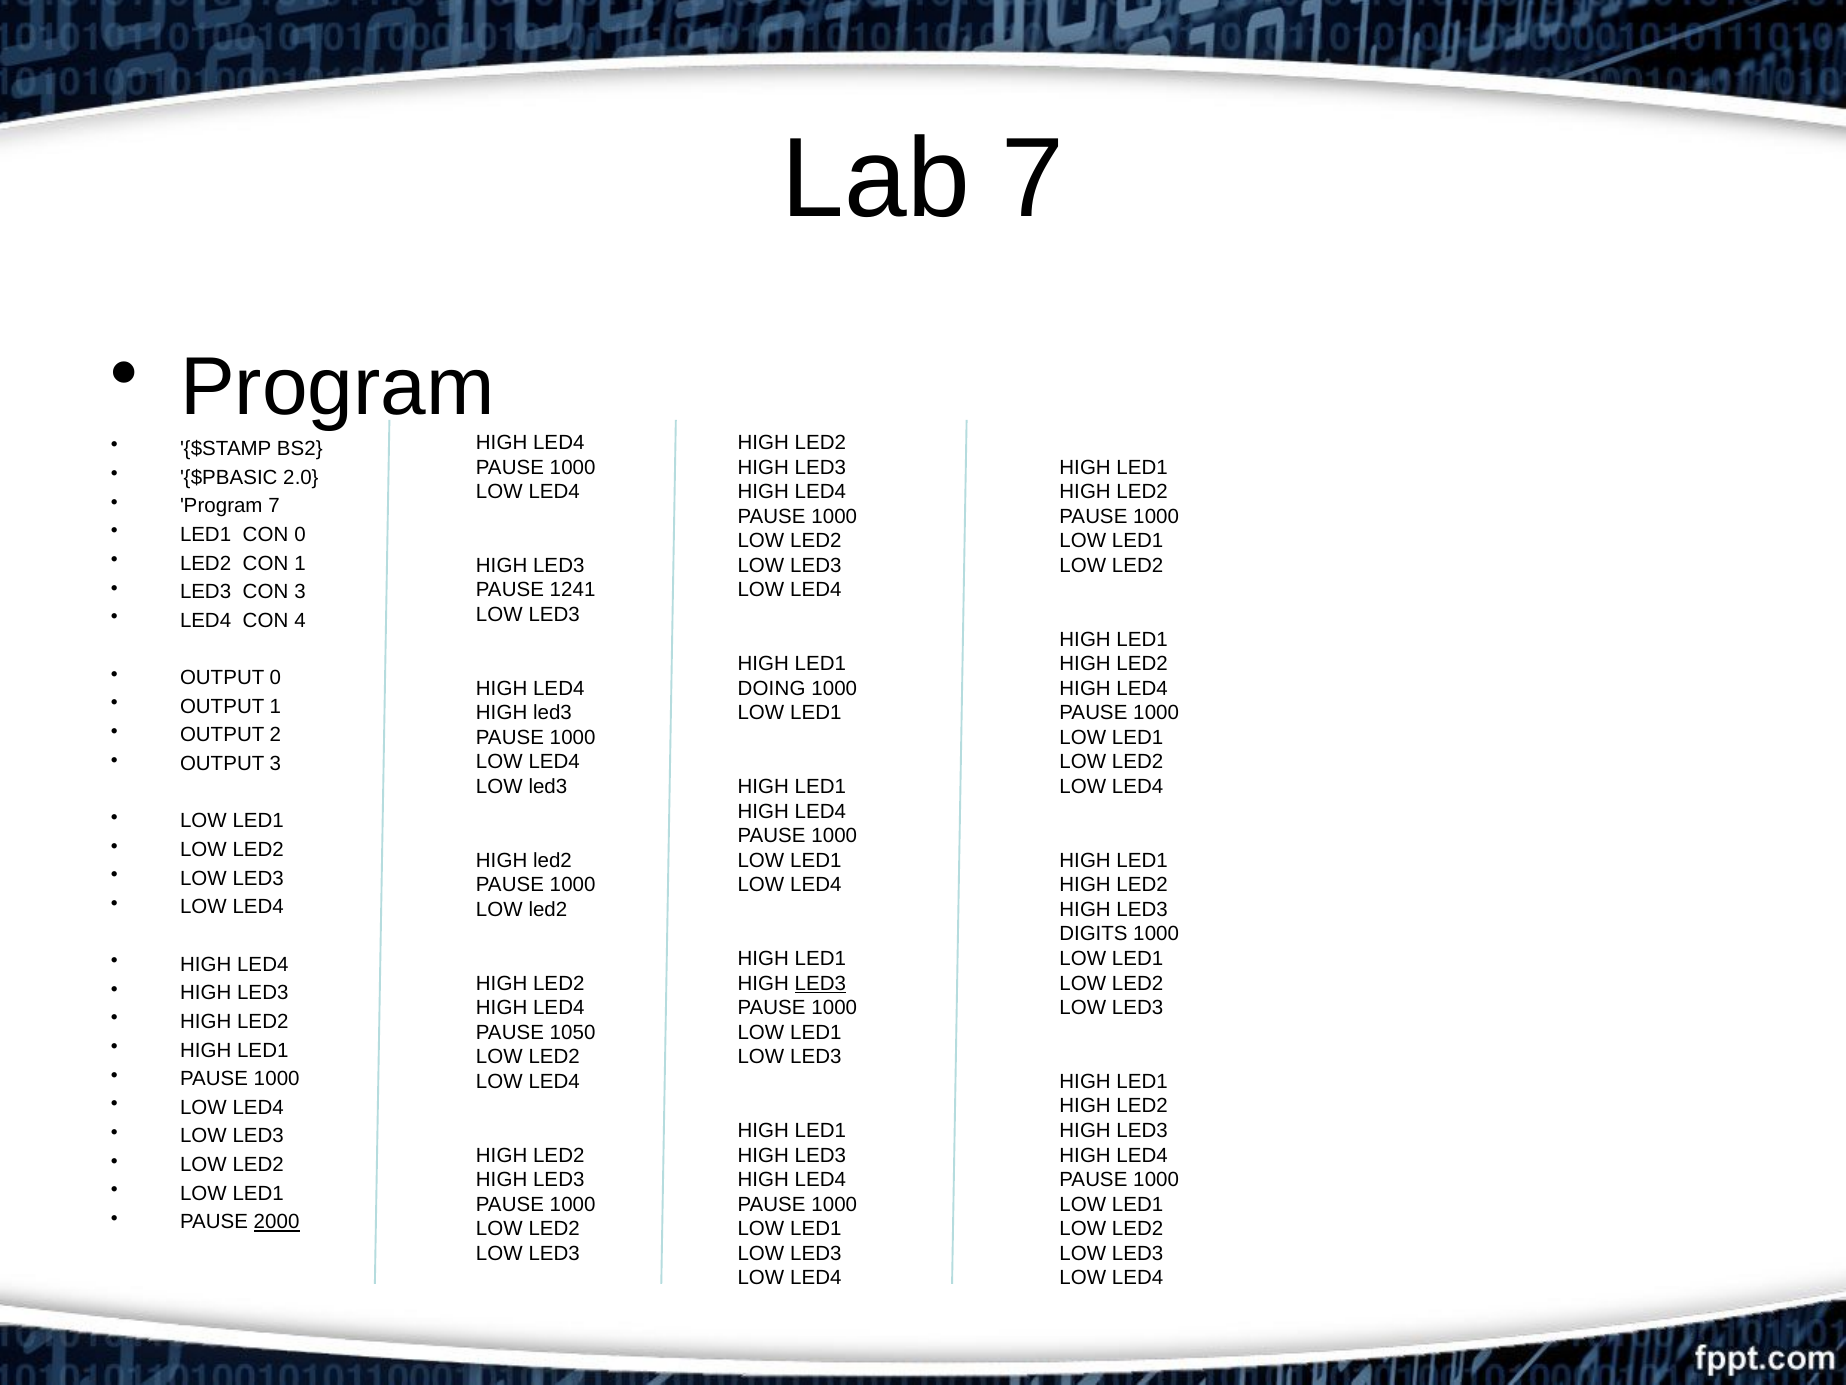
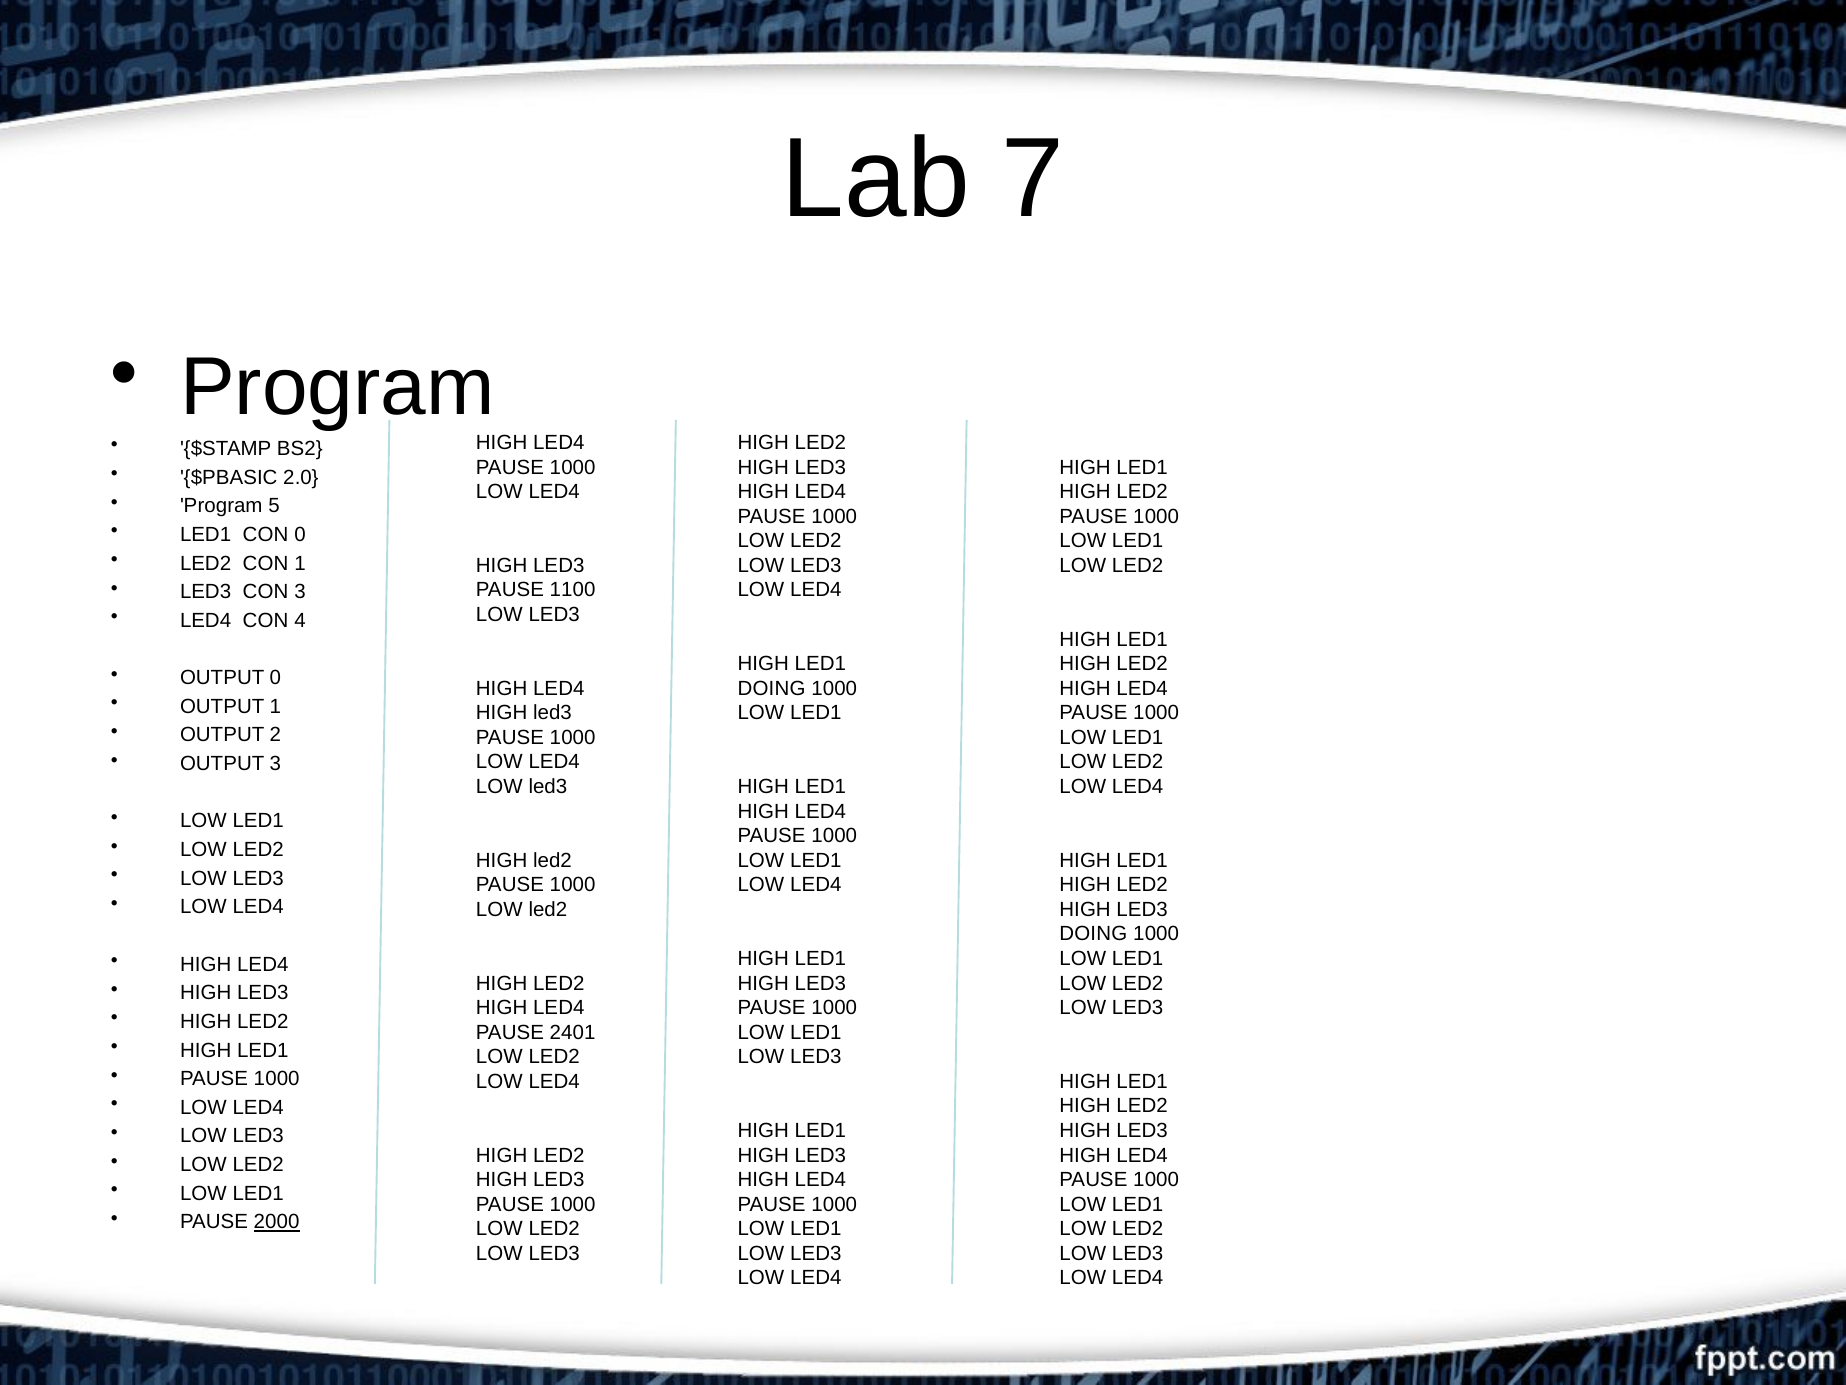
Program 7: 7 -> 5
1241: 1241 -> 1100
DIGITS at (1093, 934): DIGITS -> DOING
LED3 at (820, 983) underline: present -> none
1050: 1050 -> 2401
